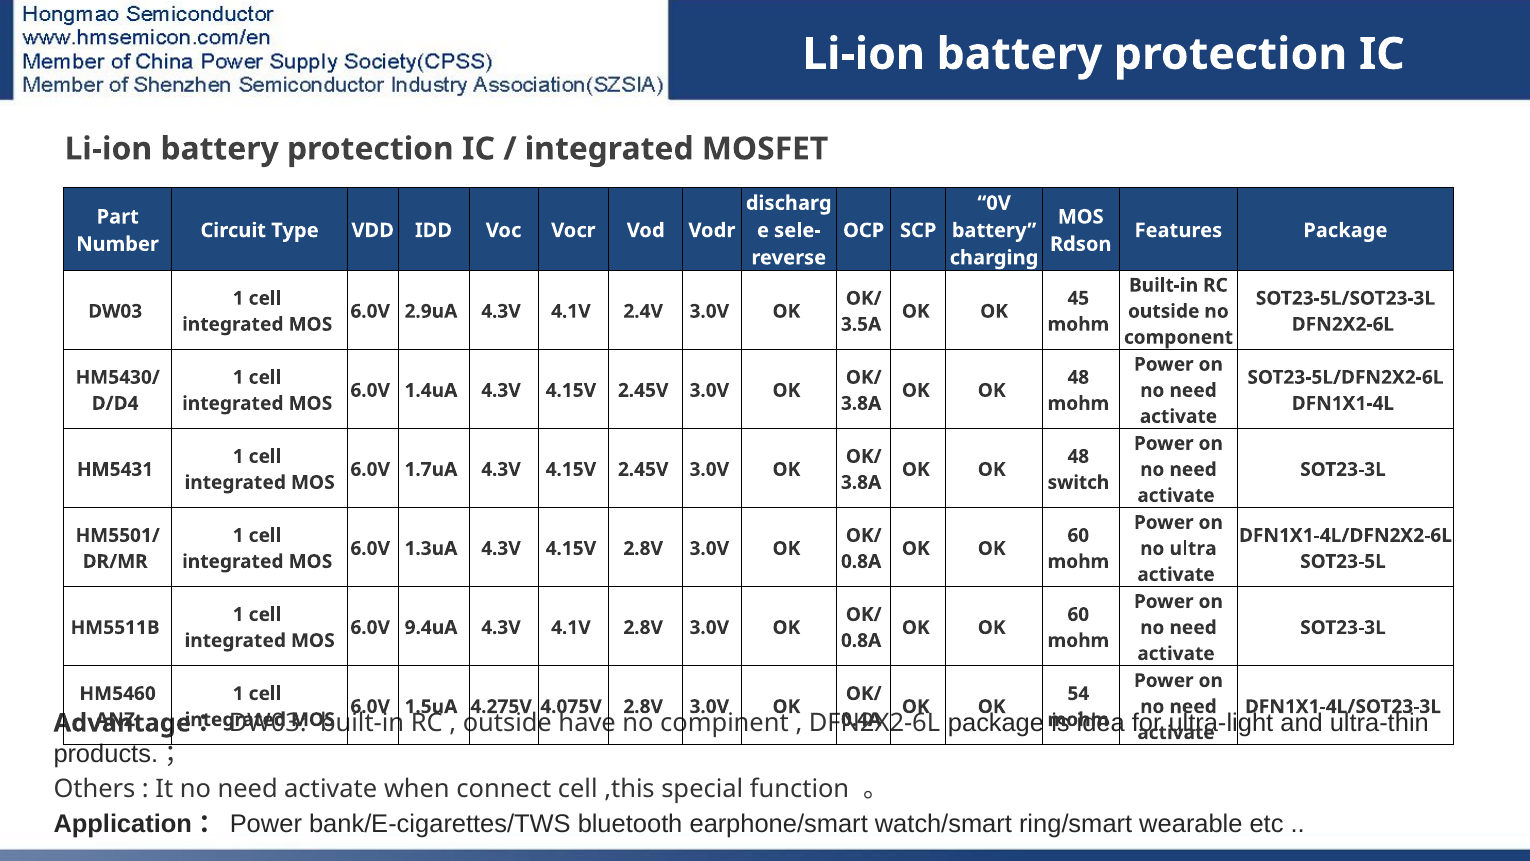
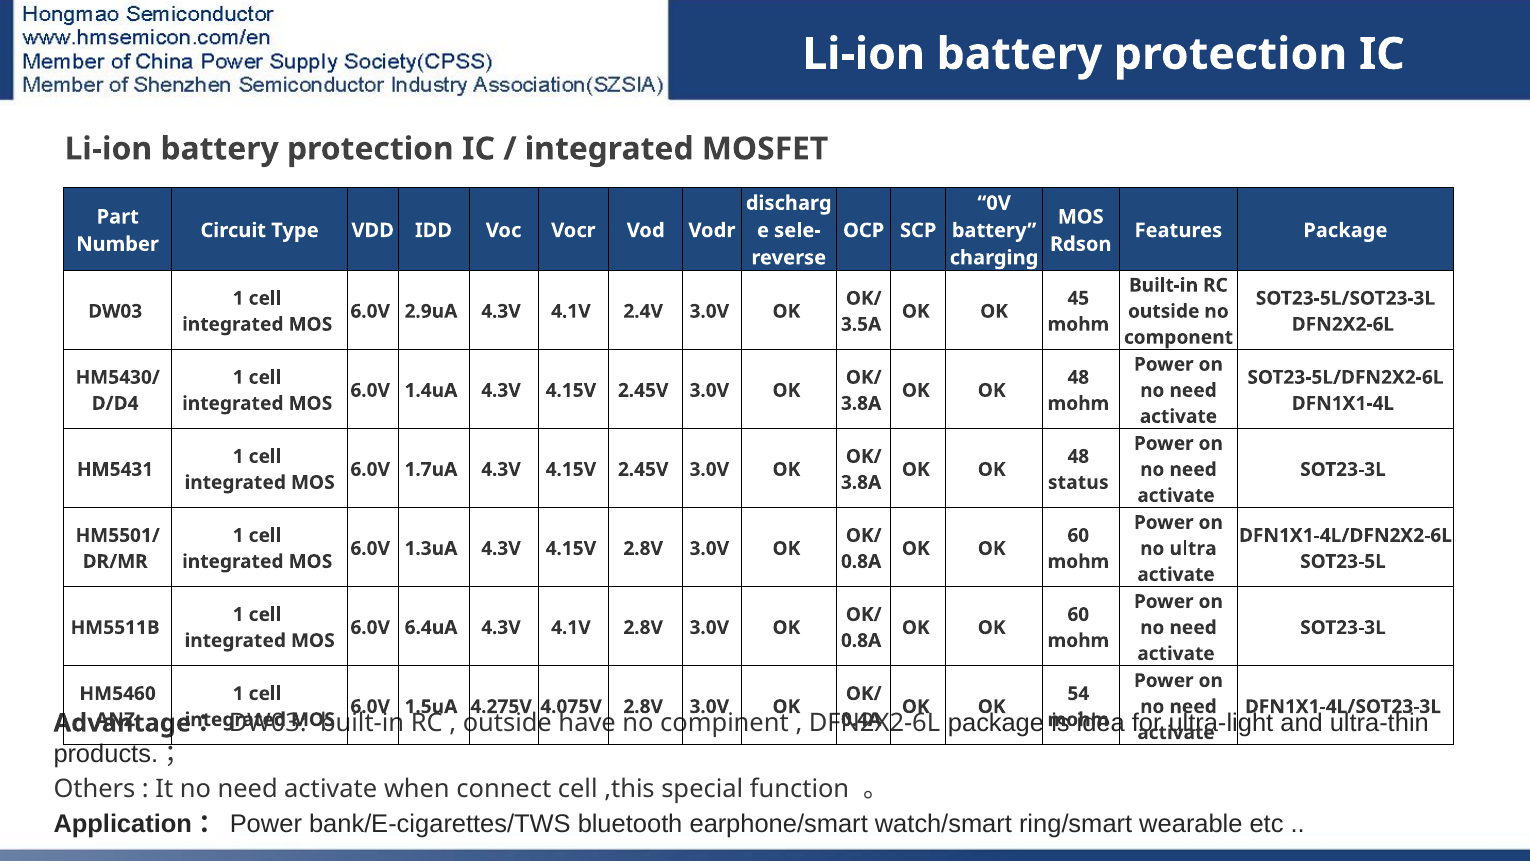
switch: switch -> status
9.4uA: 9.4uA -> 6.4uA
